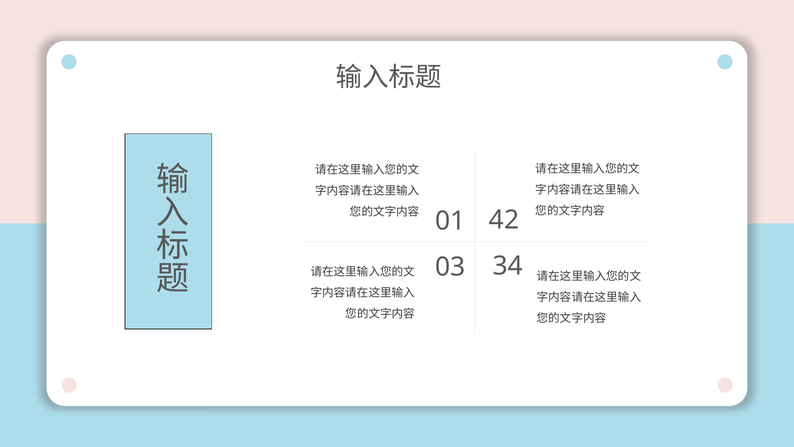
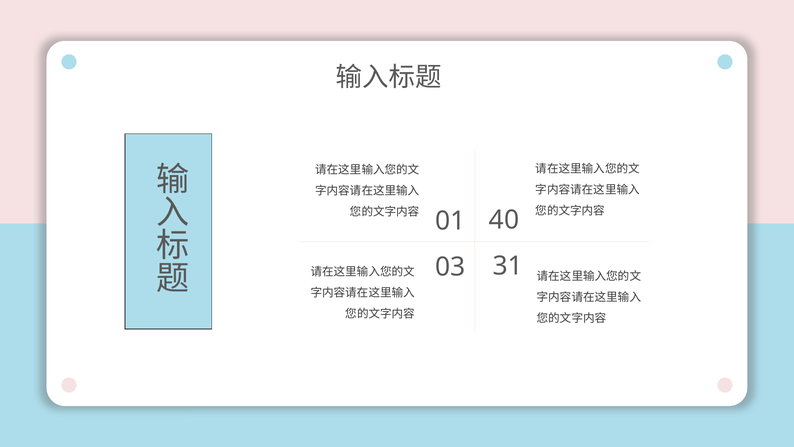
42: 42 -> 40
34: 34 -> 31
